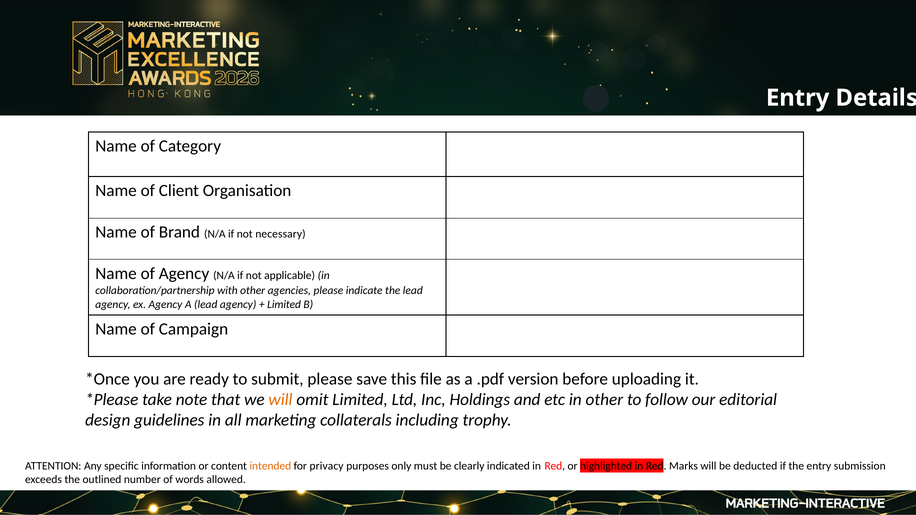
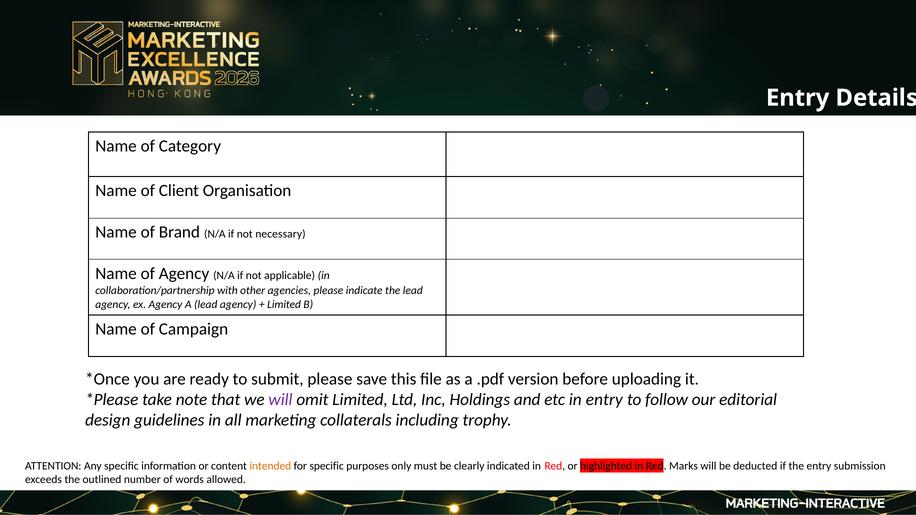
will at (281, 400) colour: orange -> purple
in other: other -> entry
for privacy: privacy -> specific
